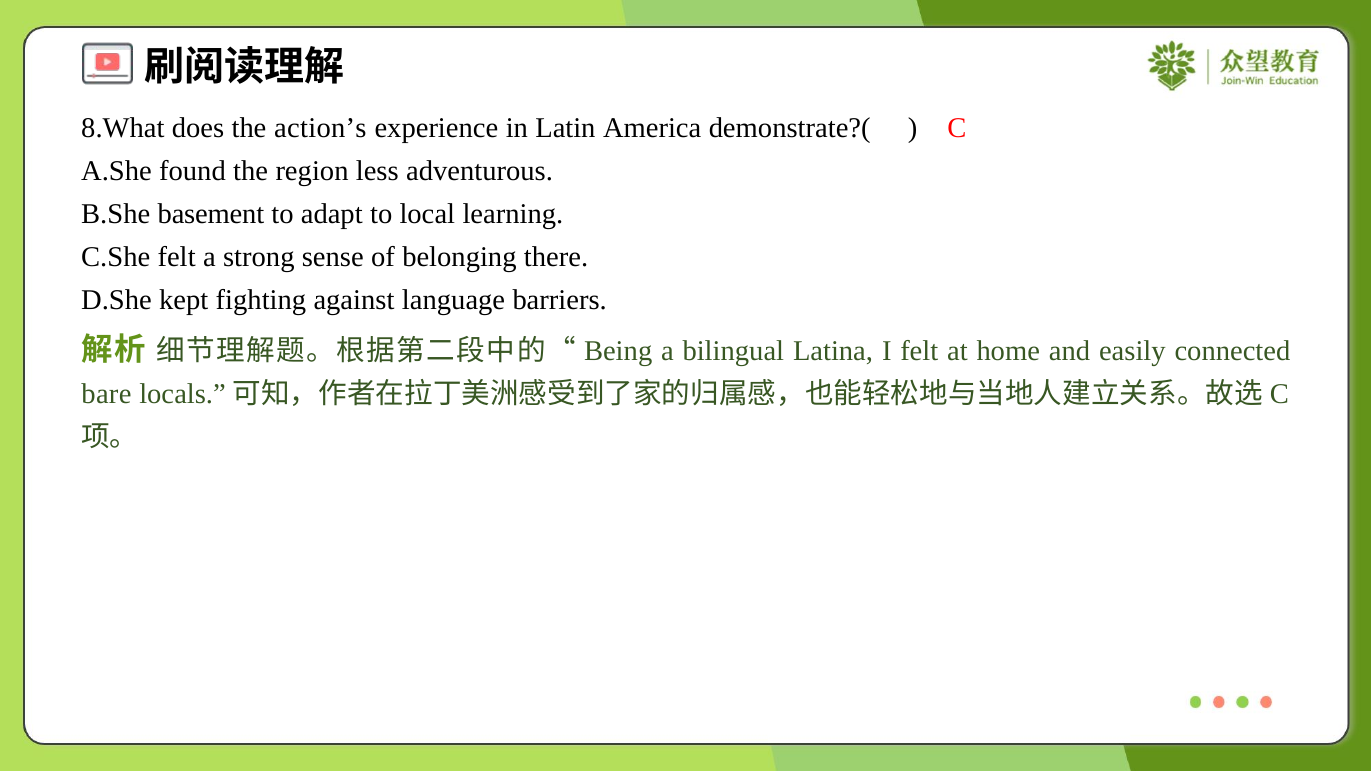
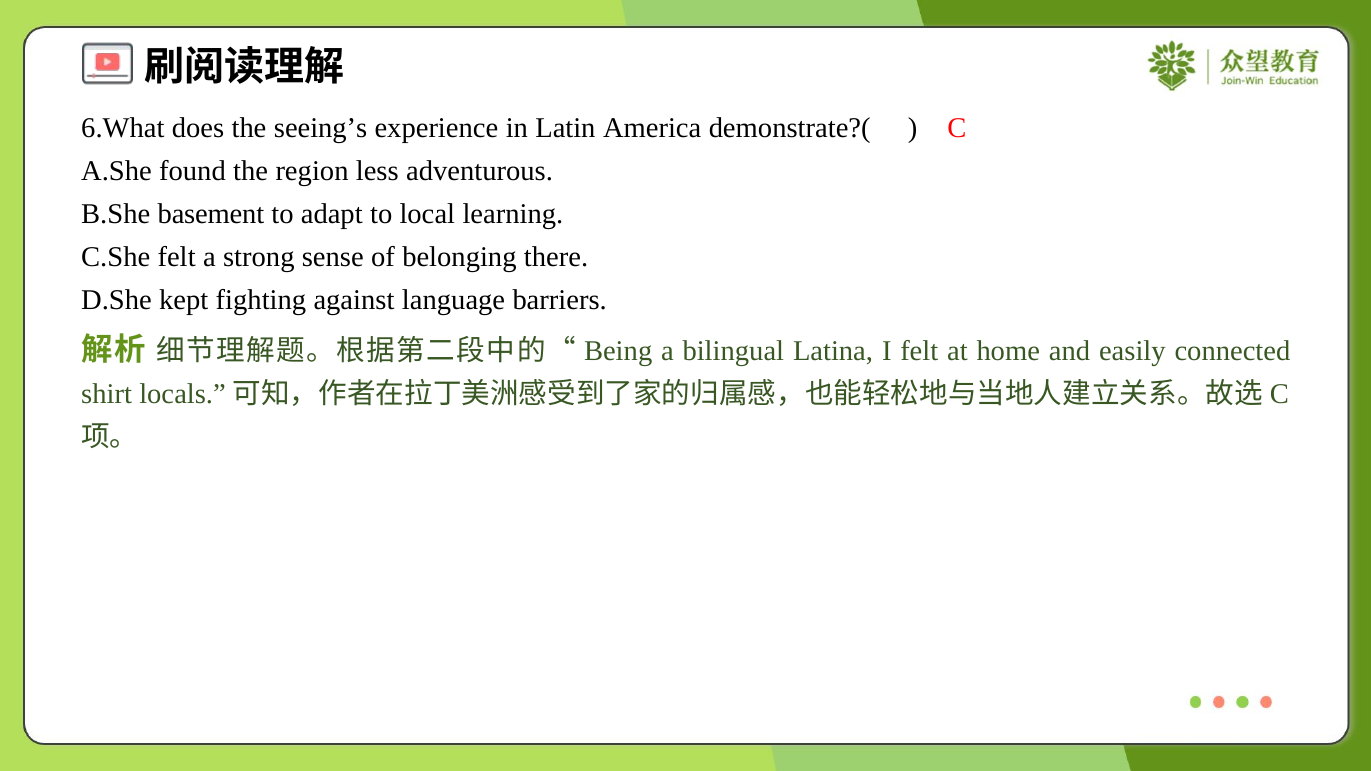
8.What: 8.What -> 6.What
action’s: action’s -> seeing’s
bare: bare -> shirt
